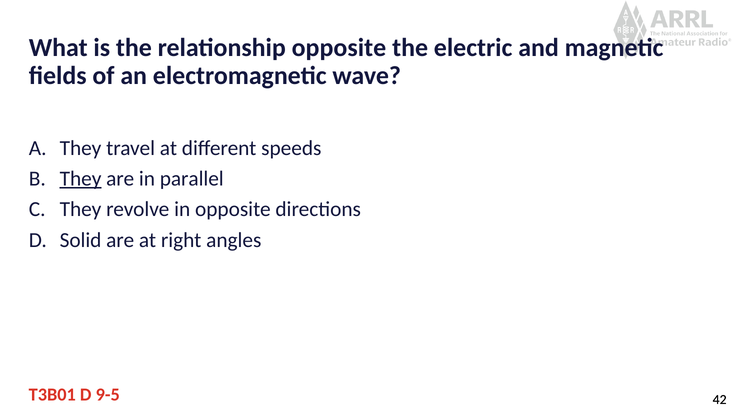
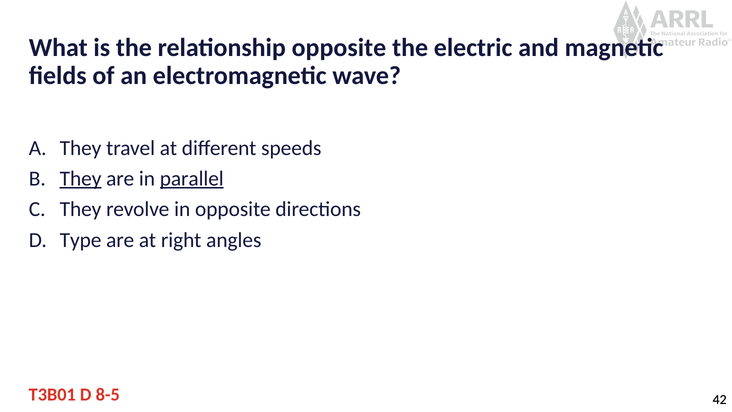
parallel underline: none -> present
Solid: Solid -> Type
9-5: 9-5 -> 8-5
